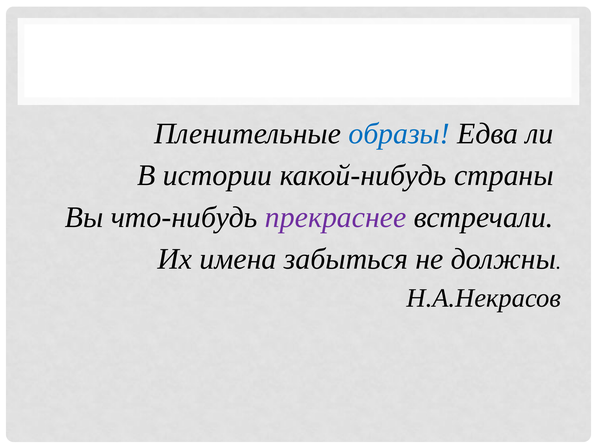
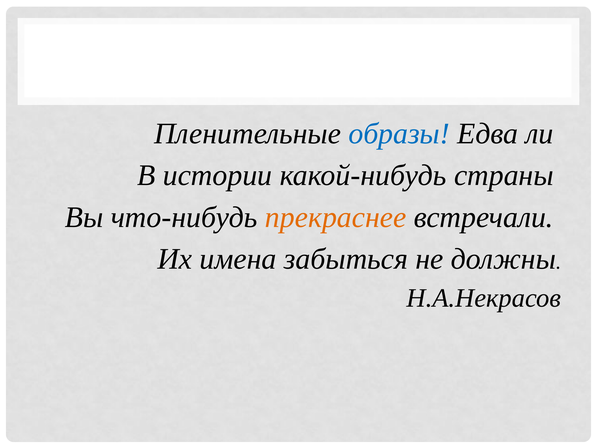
прекраснее colour: purple -> orange
